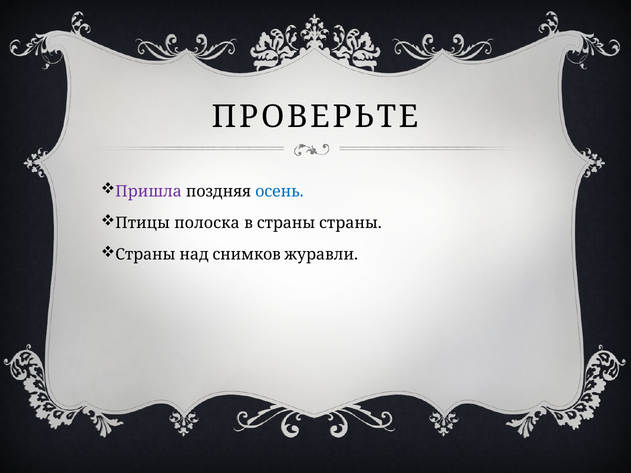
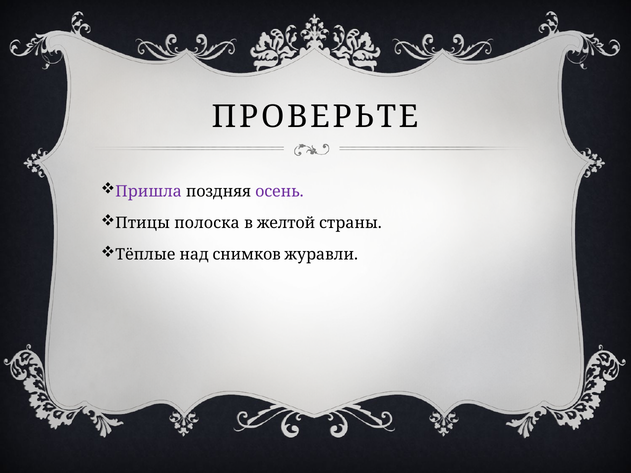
осень colour: blue -> purple
в страны: страны -> желтой
Страны at (145, 255): Страны -> Тёплые
